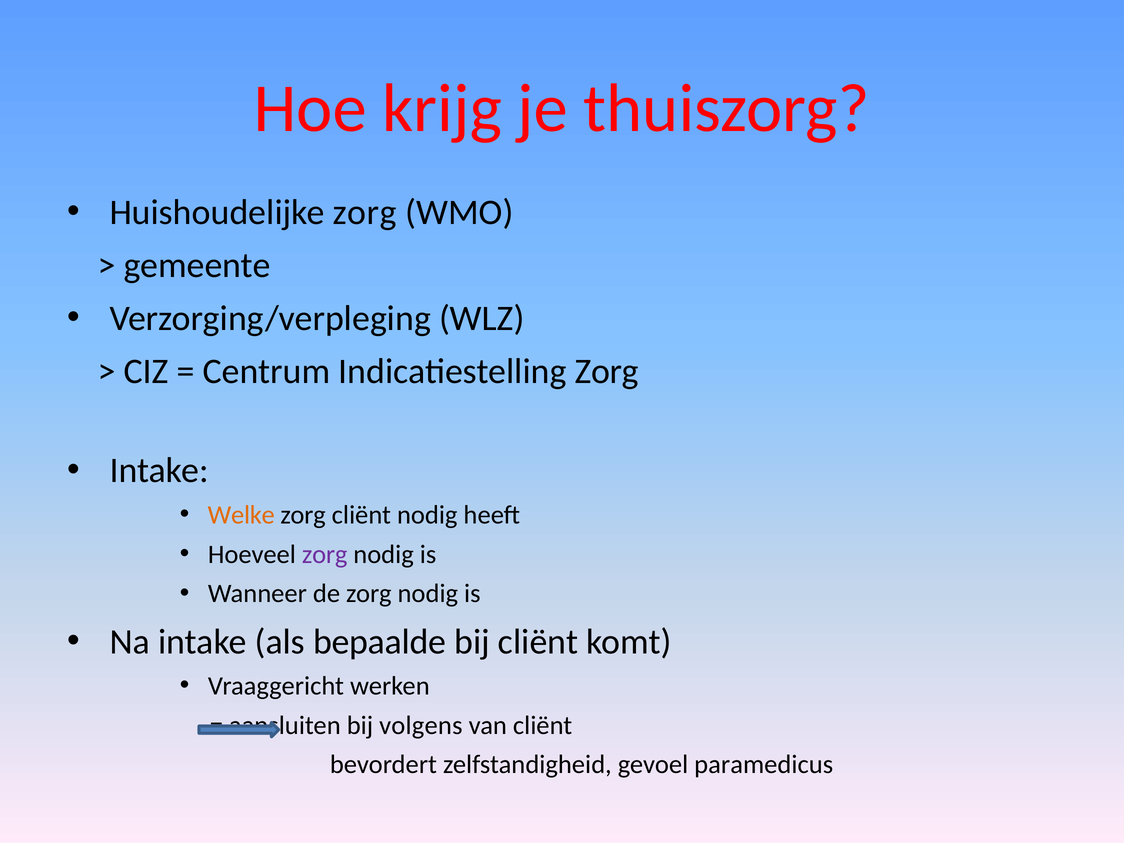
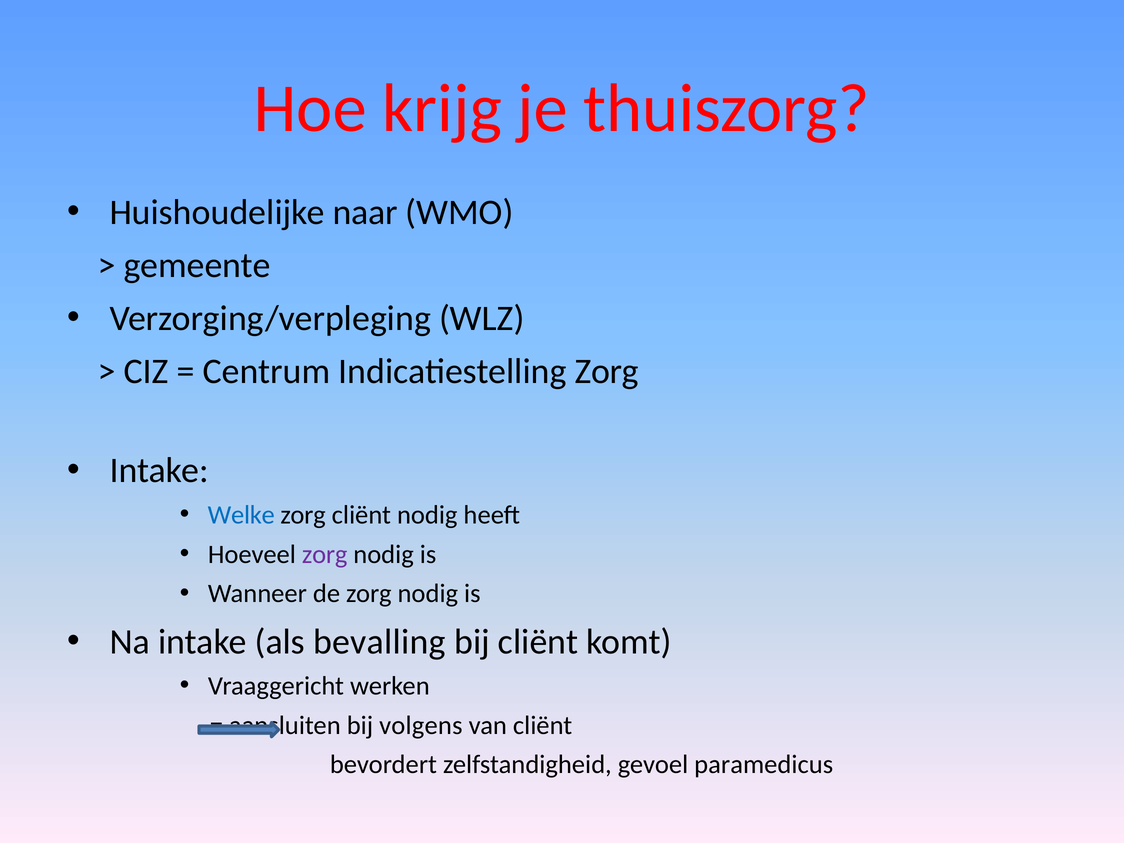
Huishoudelijke zorg: zorg -> naar
Welke colour: orange -> blue
bepaalde: bepaalde -> bevalling
